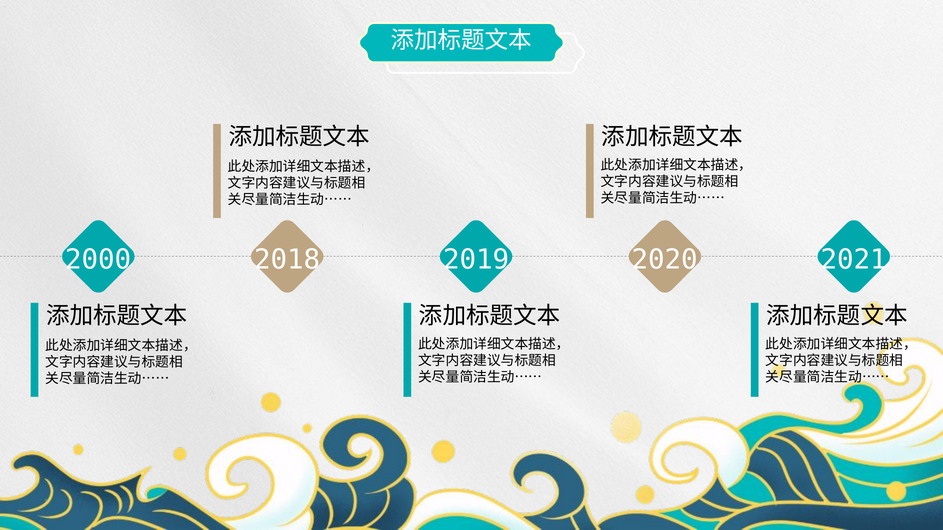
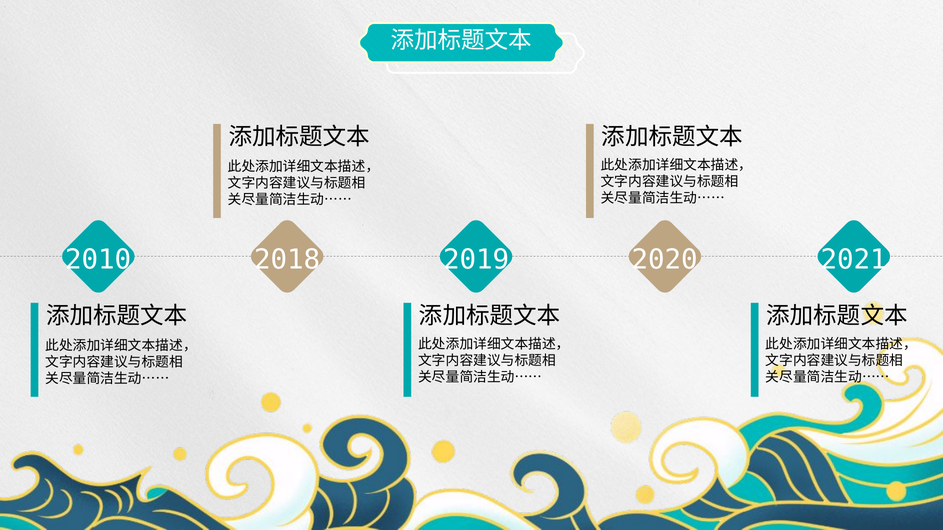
2000: 2000 -> 2010
